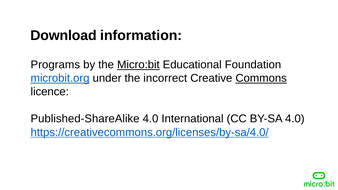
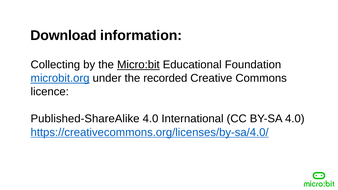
Programs: Programs -> Collecting
incorrect: incorrect -> recorded
Commons underline: present -> none
